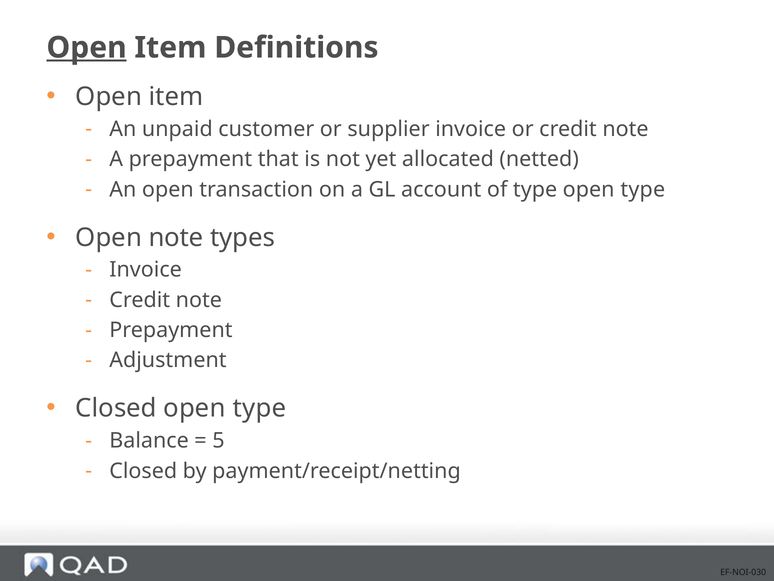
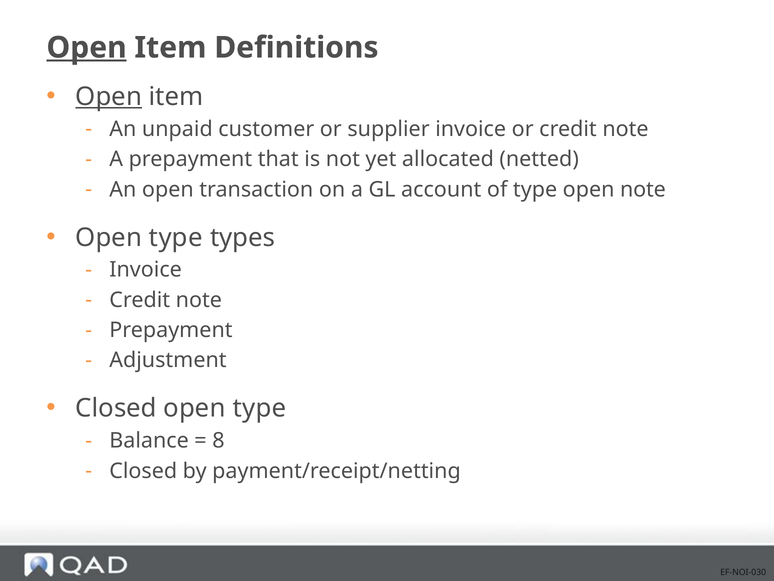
Open at (109, 97) underline: none -> present
type open type: type -> note
note at (176, 237): note -> type
5: 5 -> 8
